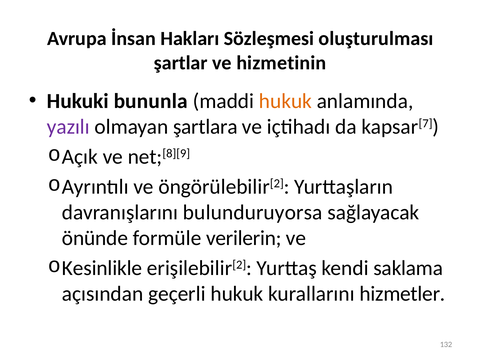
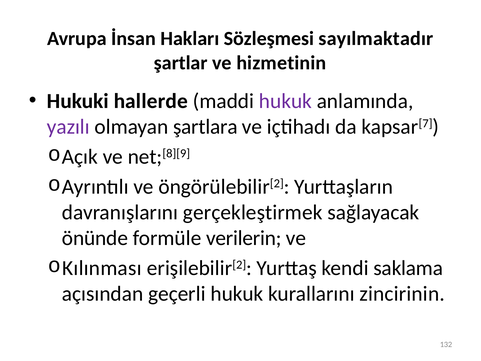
oluşturulması: oluşturulması -> sayılmaktadır
bununla: bununla -> hallerde
hukuk at (285, 101) colour: orange -> purple
bulunduruyorsa: bulunduruyorsa -> gerçekleştirmek
Kesinlikle: Kesinlikle -> Kılınması
hizmetler: hizmetler -> zincirinin
